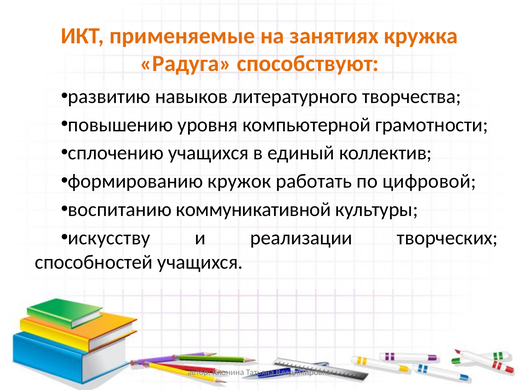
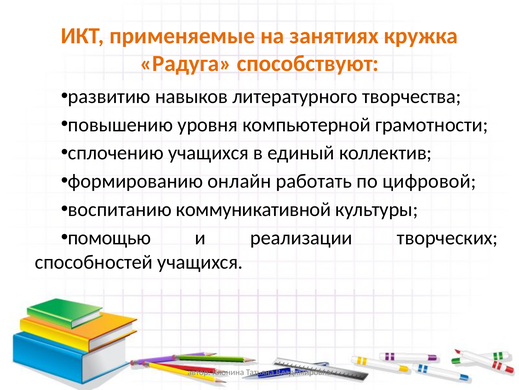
кружок: кружок -> онлайн
искусству: искусству -> помощью
